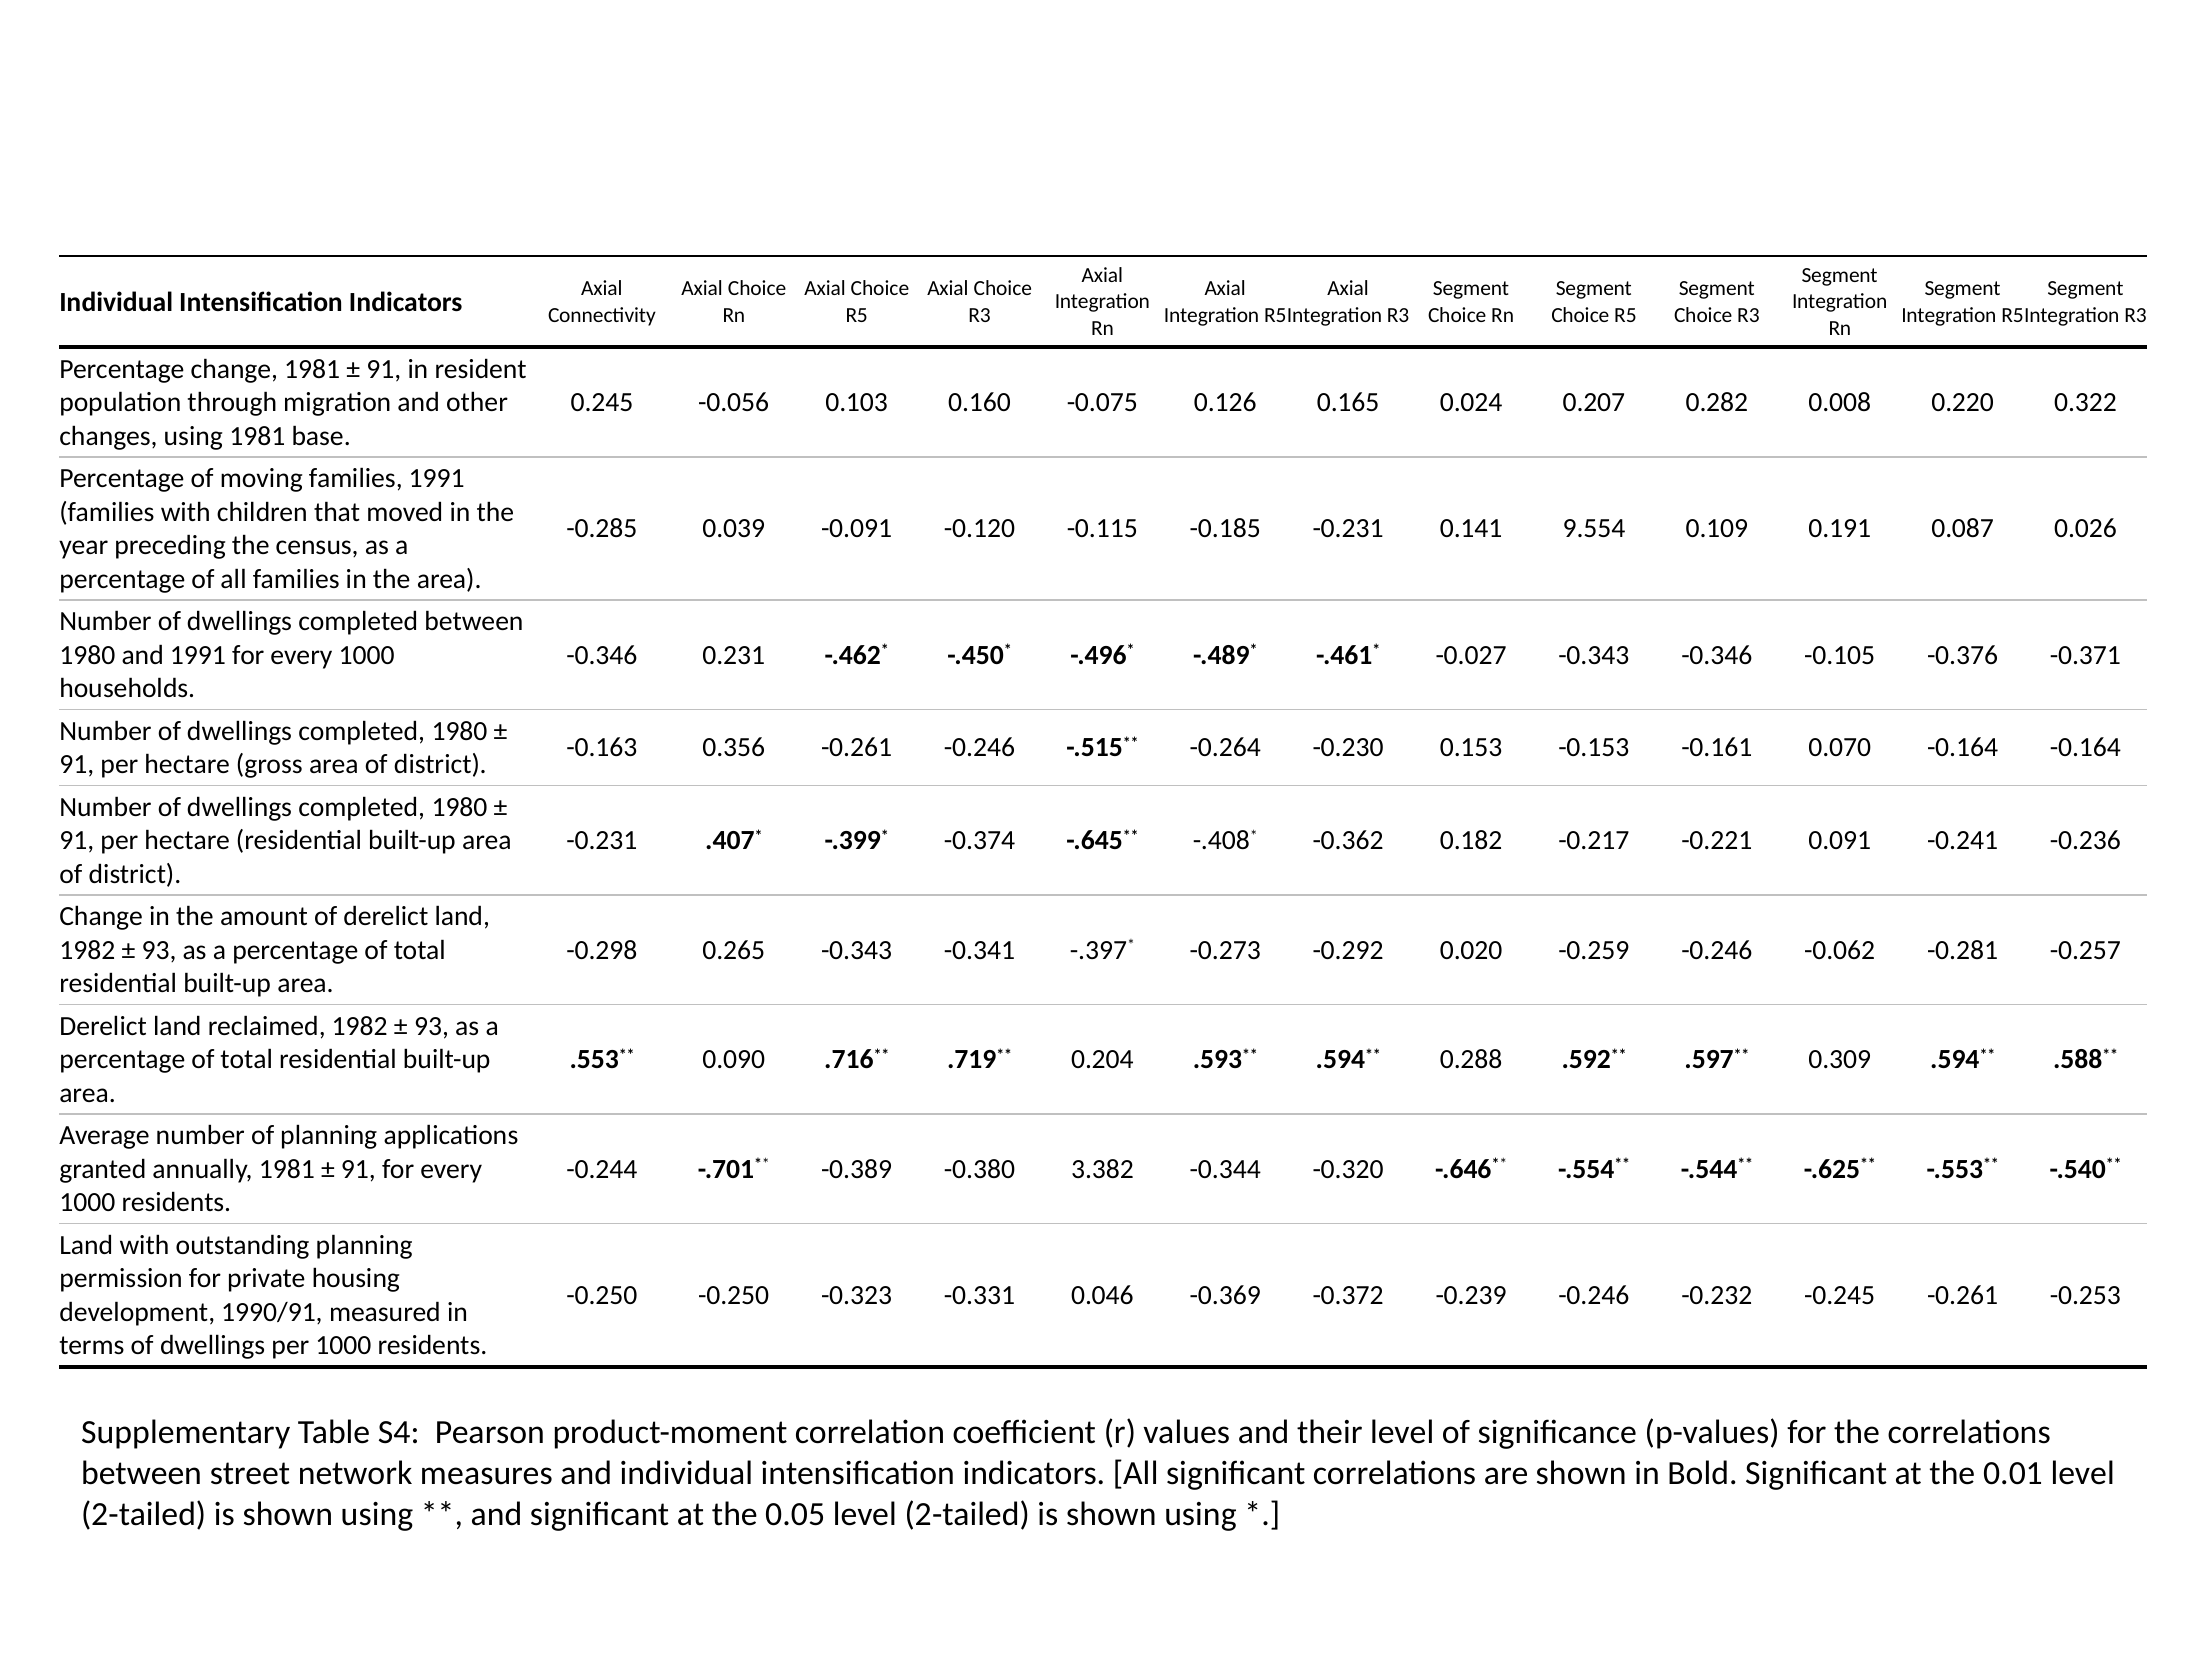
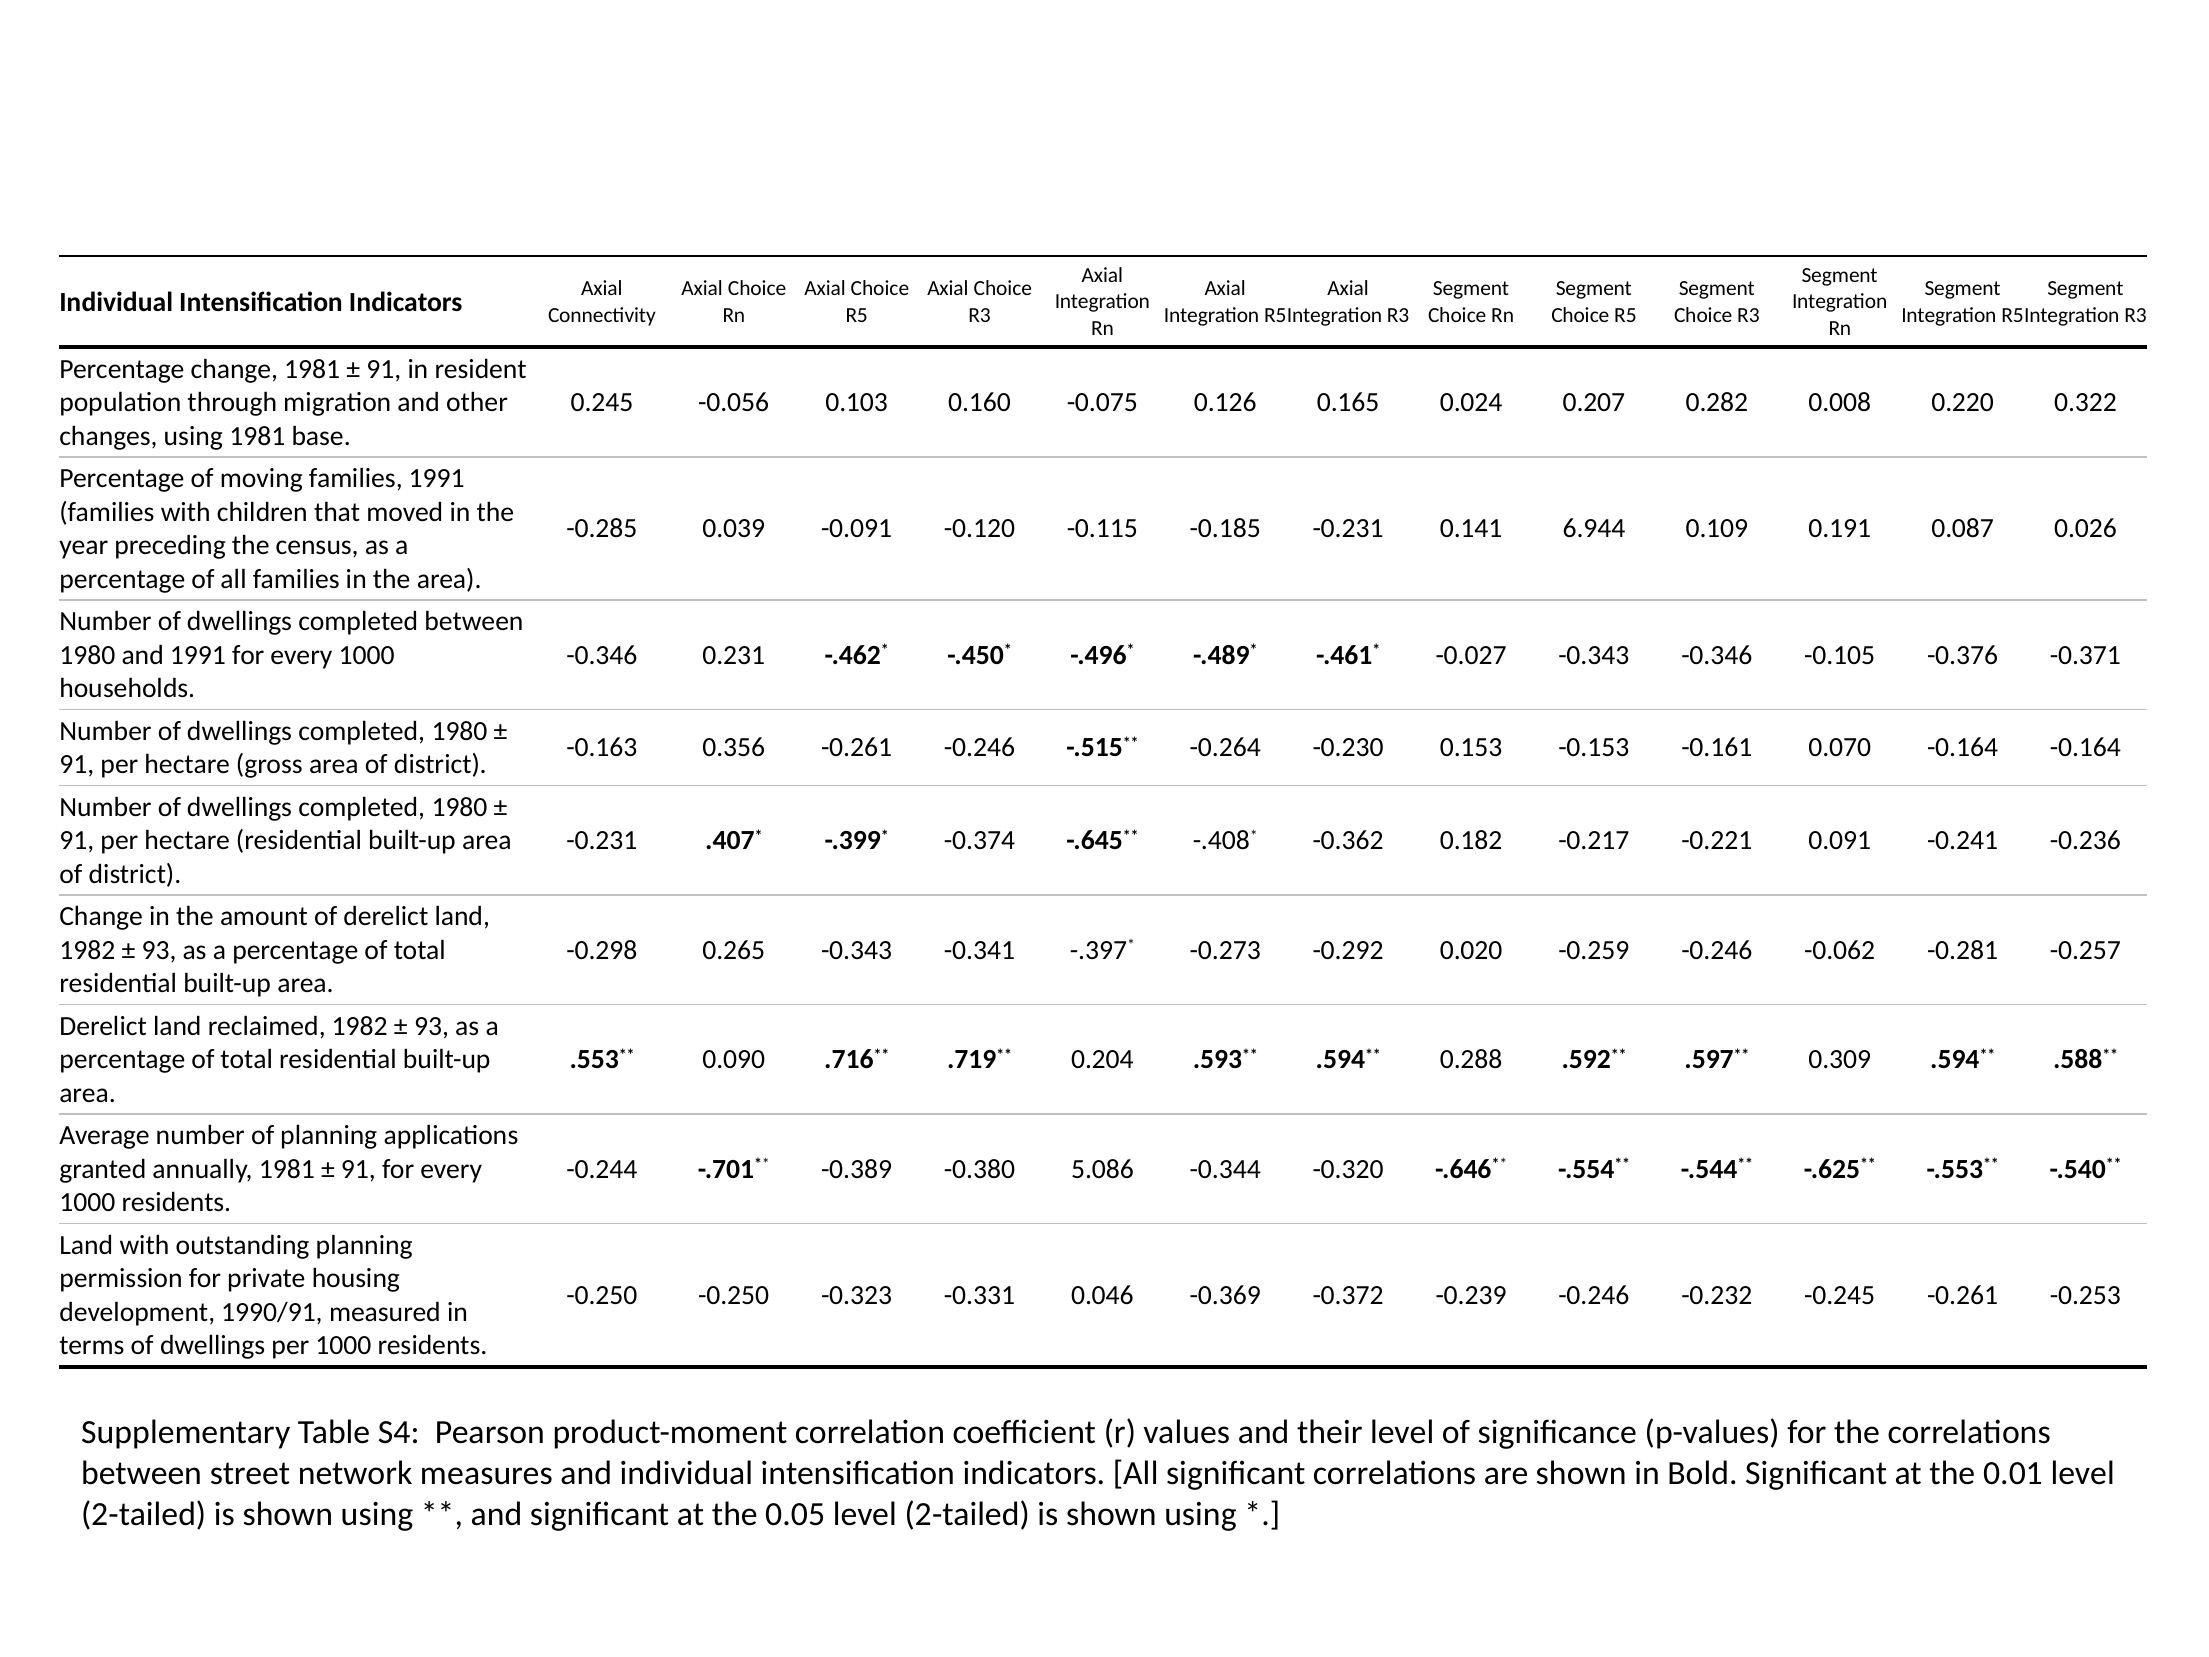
9.554: 9.554 -> 6.944
3.382: 3.382 -> 5.086
